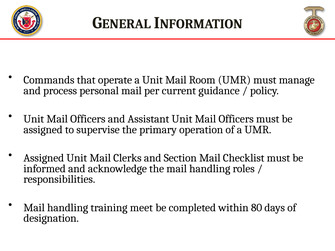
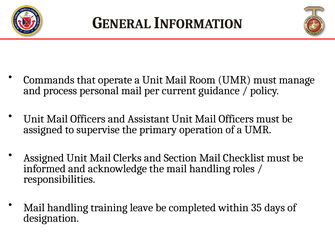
meet: meet -> leave
80: 80 -> 35
